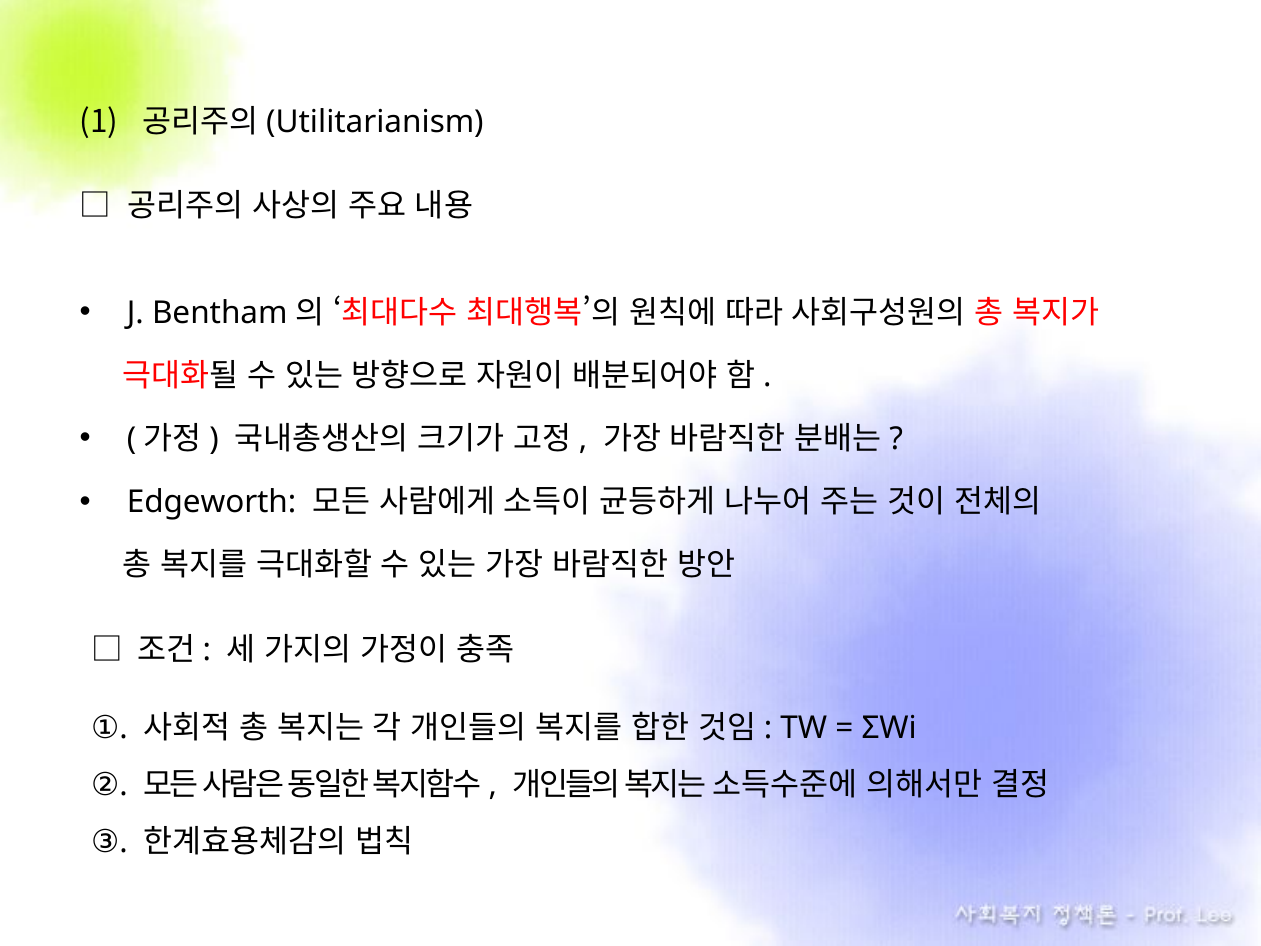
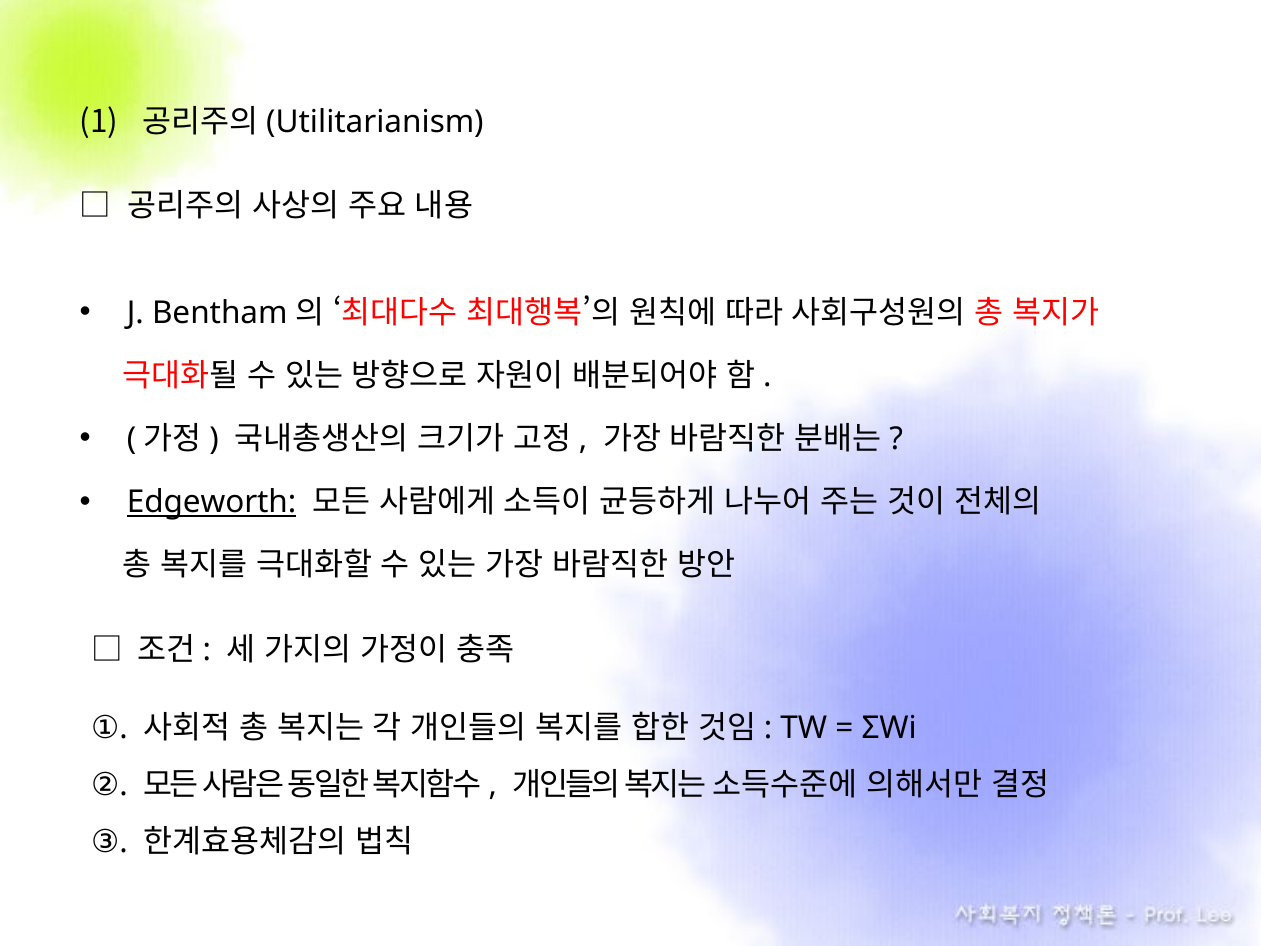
Edgeworth underline: none -> present
